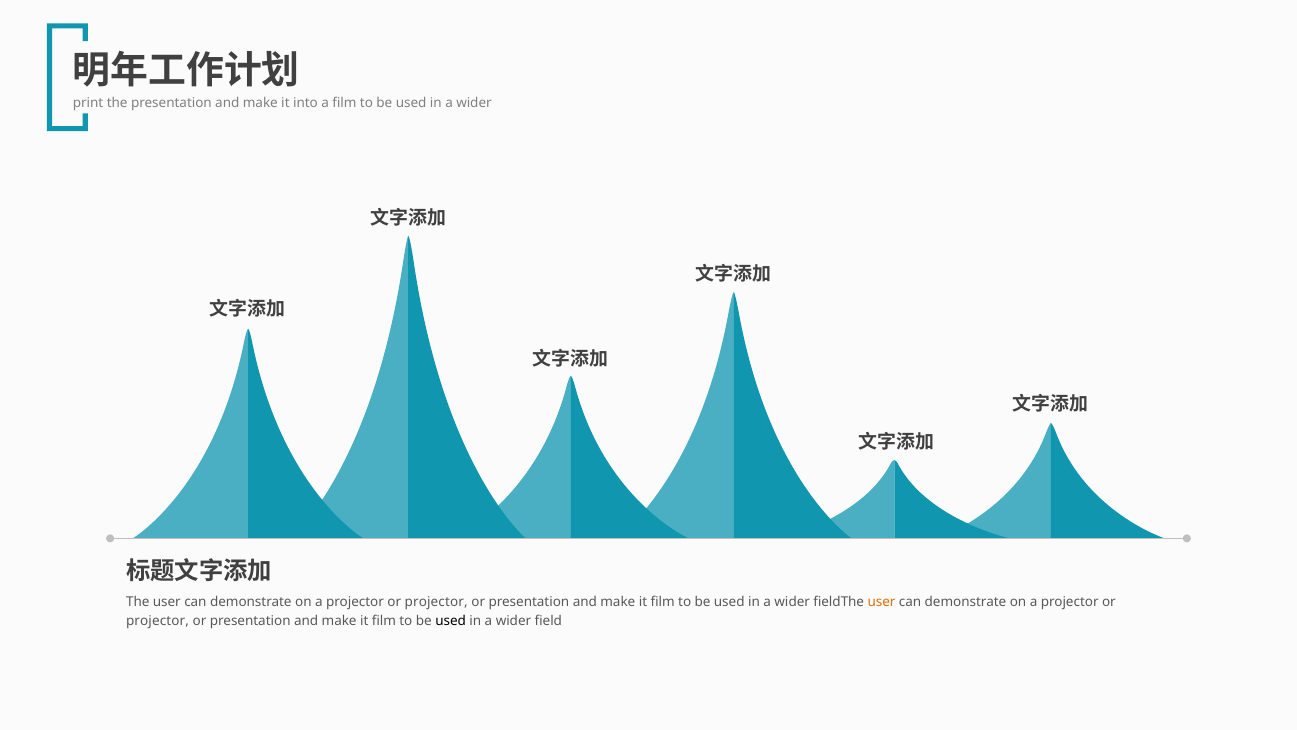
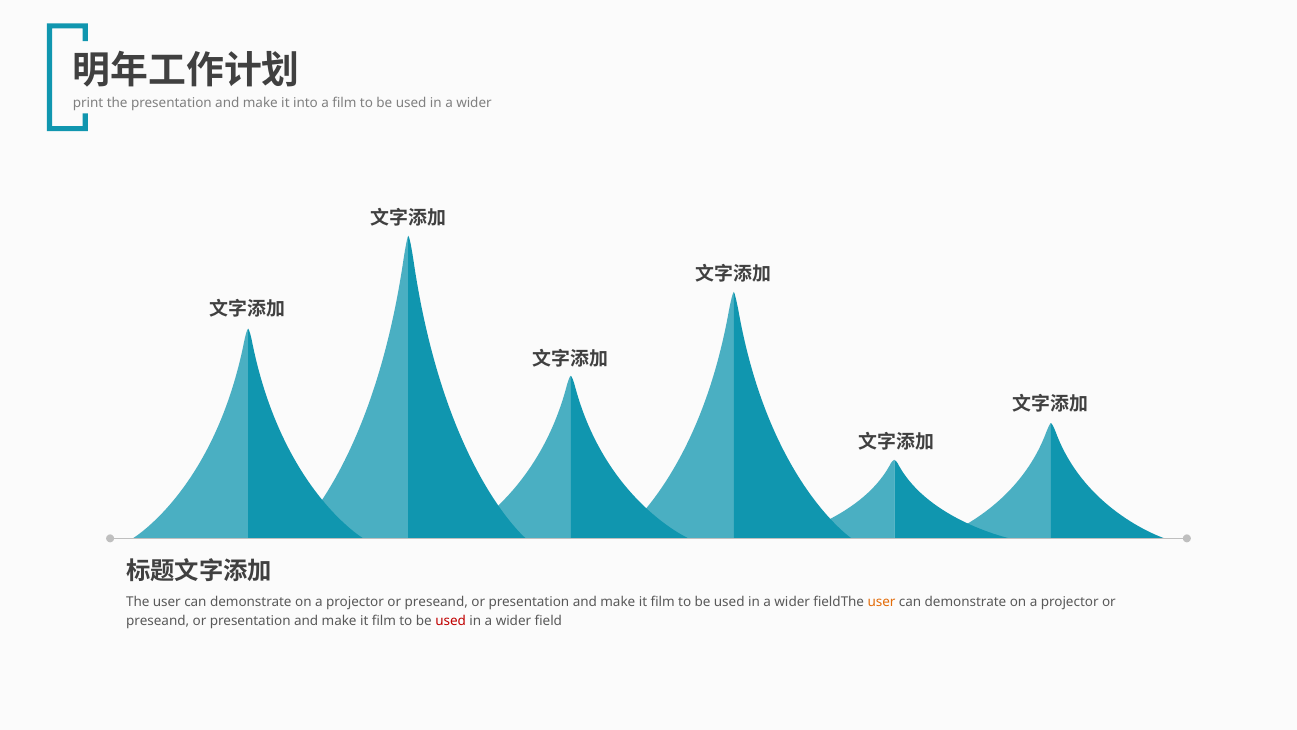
projector at (436, 602): projector -> preseand
projector at (158, 620): projector -> preseand
used at (451, 620) colour: black -> red
